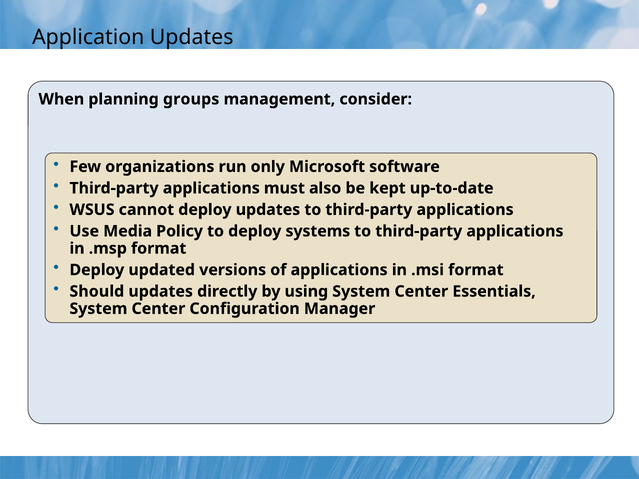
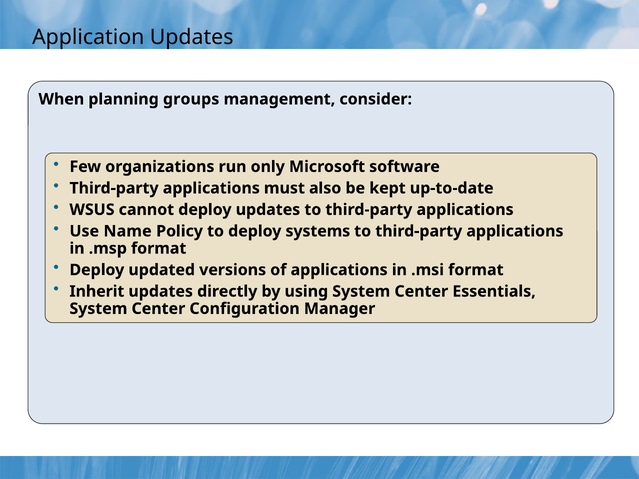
Media: Media -> Name
Should: Should -> Inherit
